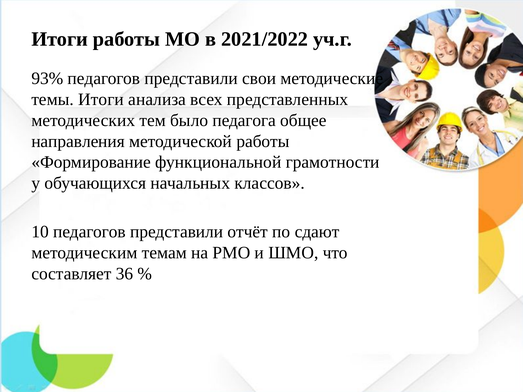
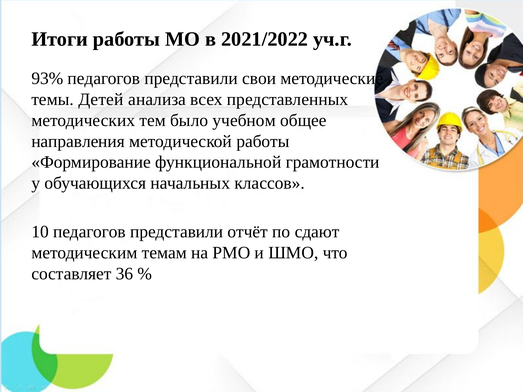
темы Итоги: Итоги -> Детей
педагога: педагога -> учебном
